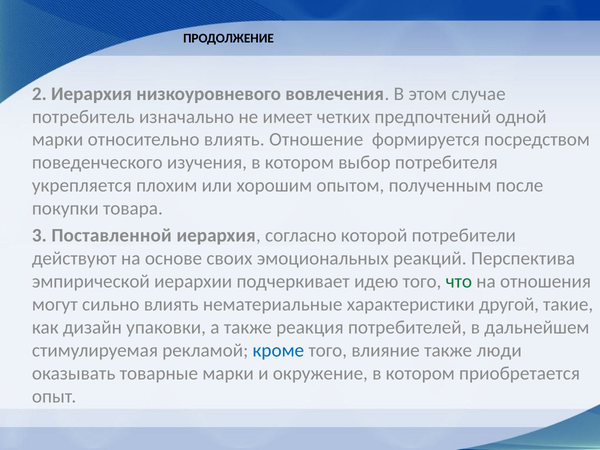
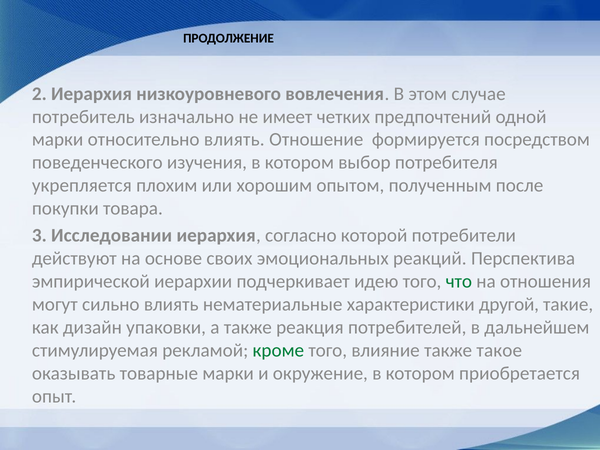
Поставленной: Поставленной -> Исследовании
кроме colour: blue -> green
люди: люди -> такое
